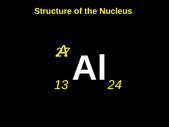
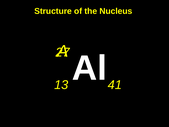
24: 24 -> 41
